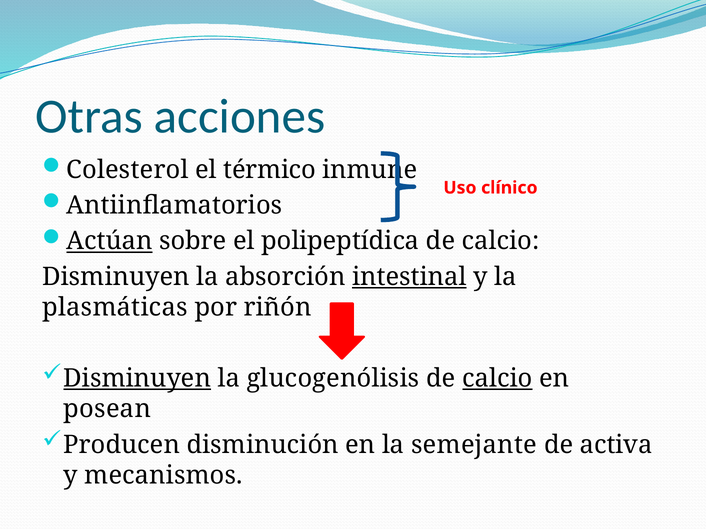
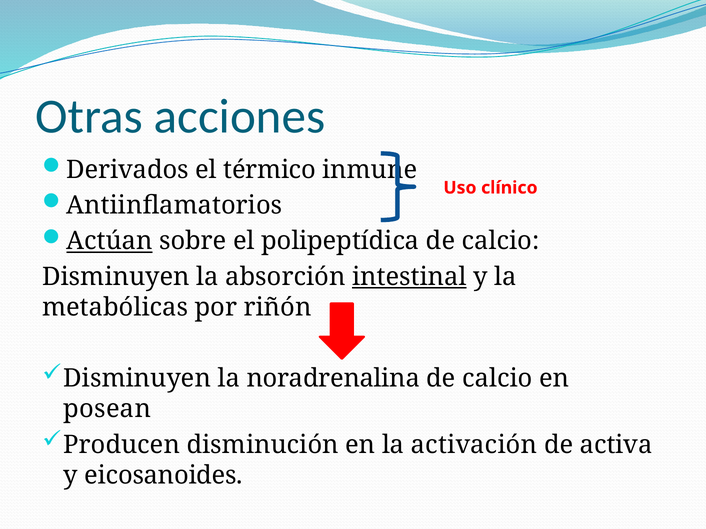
Colesterol: Colesterol -> Derivados
plasmáticas: plasmáticas -> metabólicas
Disminuyen at (137, 379) underline: present -> none
glucogenólisis: glucogenólisis -> noradrenalina
calcio at (497, 379) underline: present -> none
semejante: semejante -> activación
mecanismos: mecanismos -> eicosanoides
